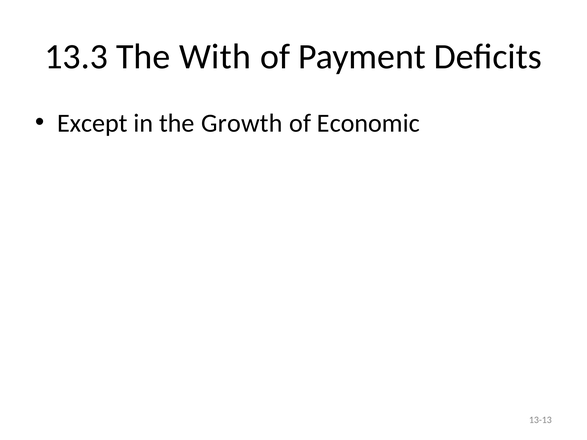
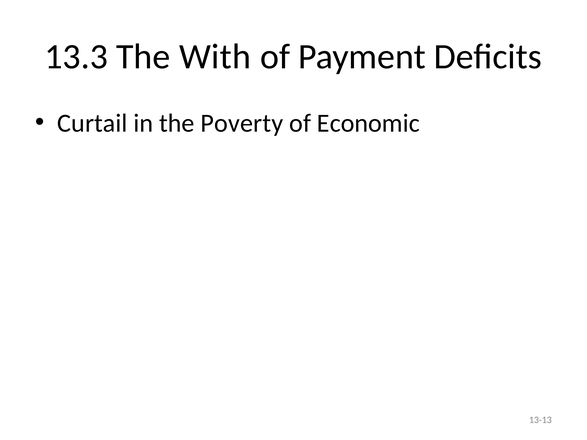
Except: Except -> Curtail
Growth: Growth -> Poverty
